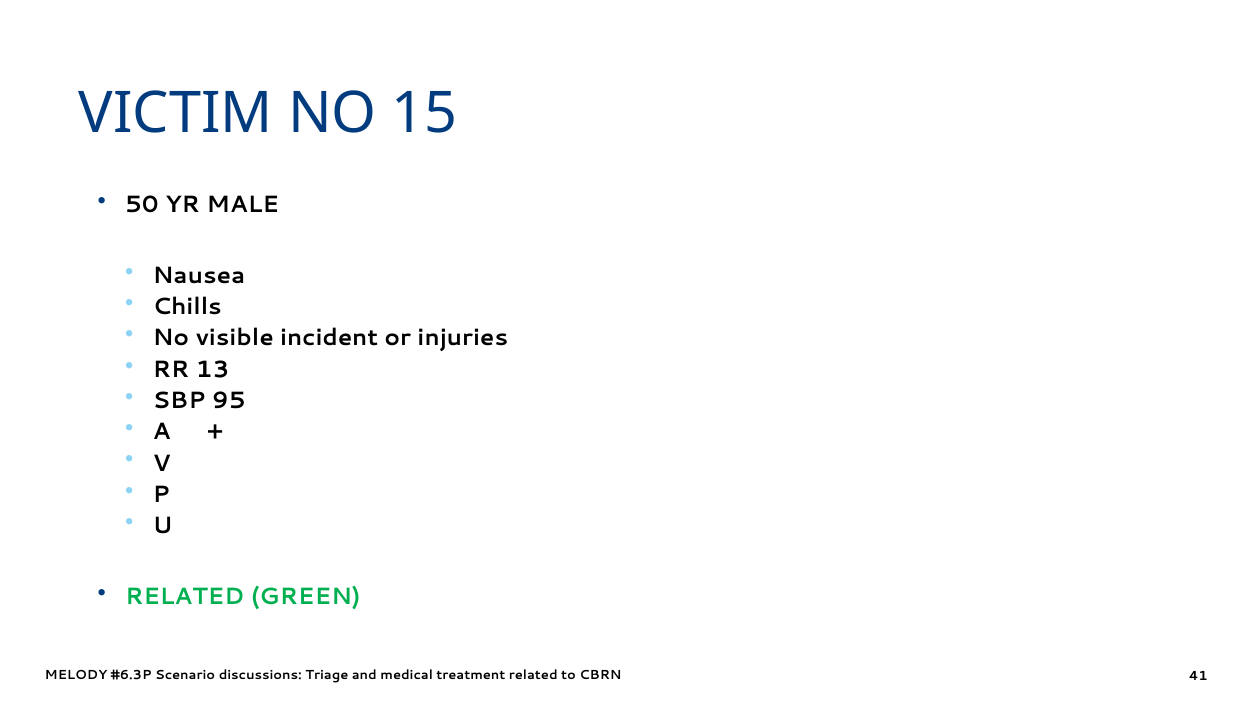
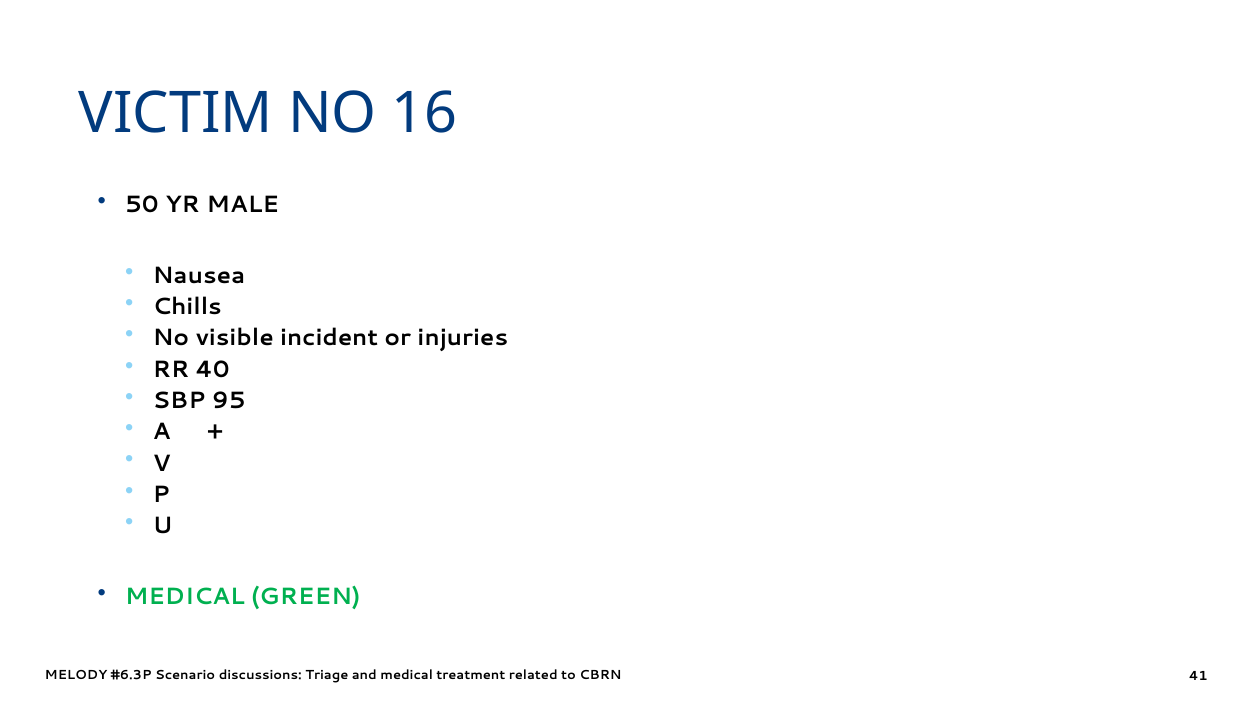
15: 15 -> 16
13: 13 -> 40
RELATED at (185, 598): RELATED -> MEDICAL
